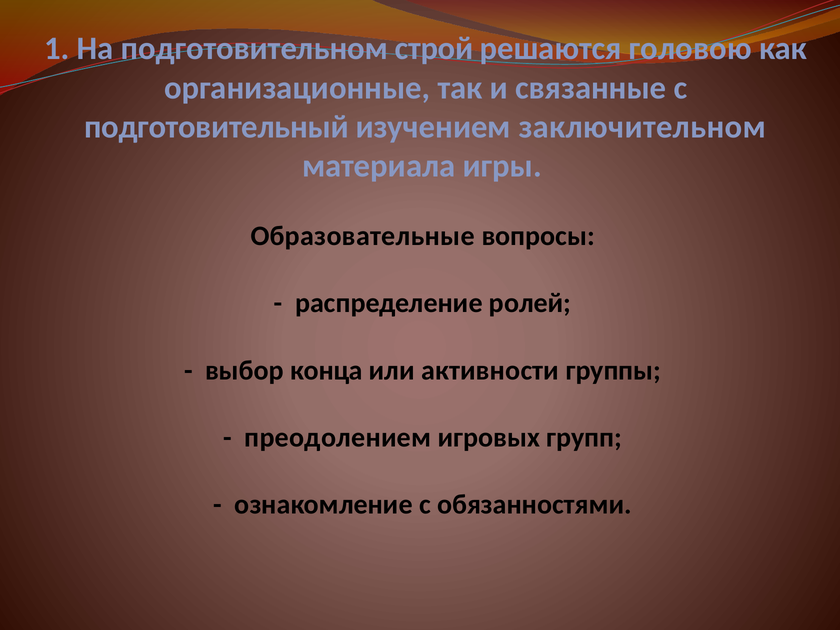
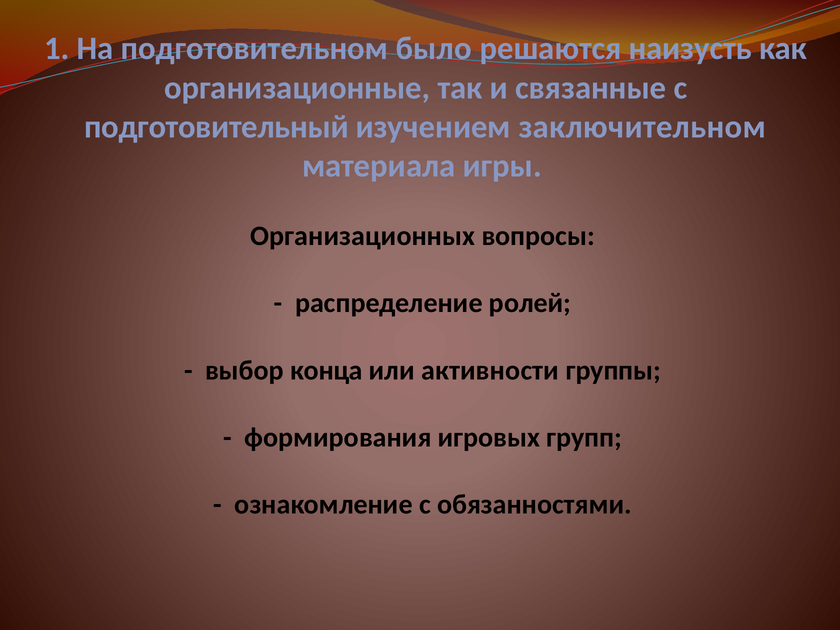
строй: строй -> было
головою: головою -> наизусть
Образовательные: Образовательные -> Организационных
преодолением: преодолением -> формирования
